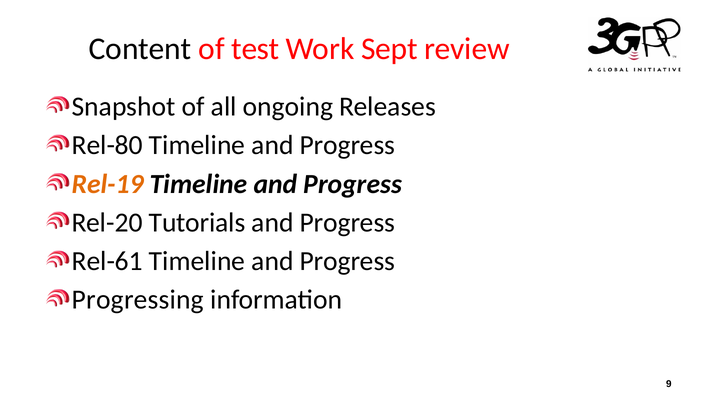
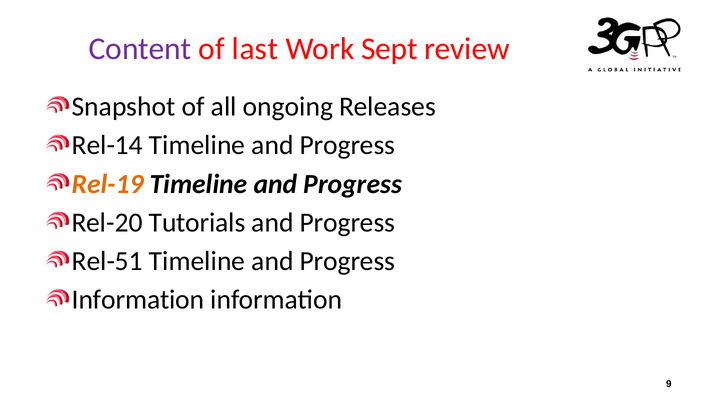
Content colour: black -> purple
test: test -> last
Rel-80: Rel-80 -> Rel-14
Rel-61: Rel-61 -> Rel-51
Progressing at (138, 300): Progressing -> Information
